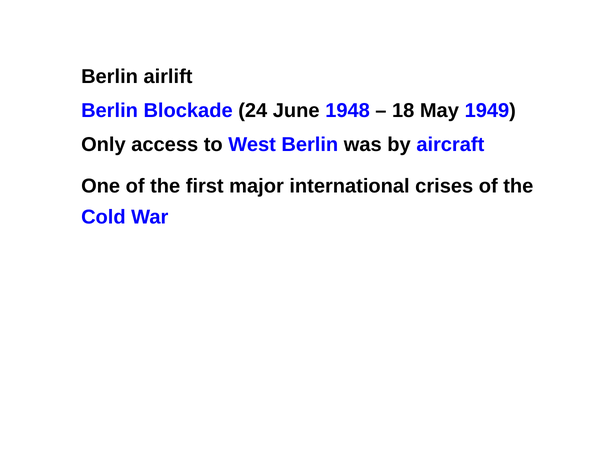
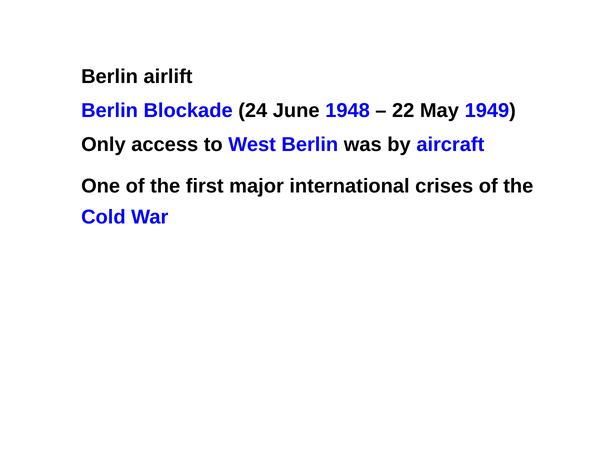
18: 18 -> 22
